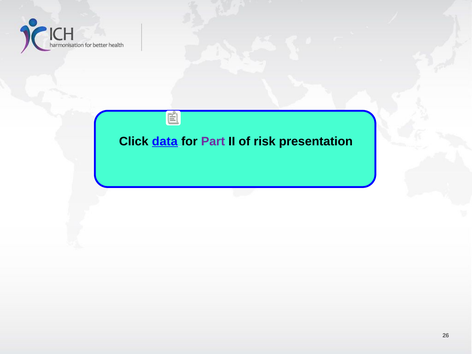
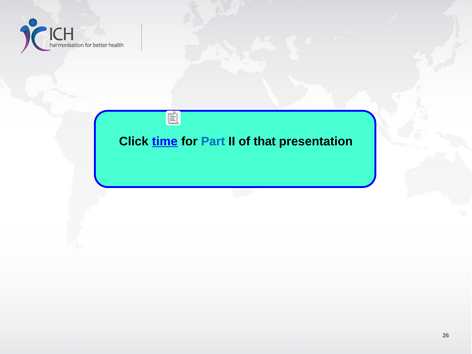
data: data -> time
Part colour: purple -> blue
risk: risk -> that
